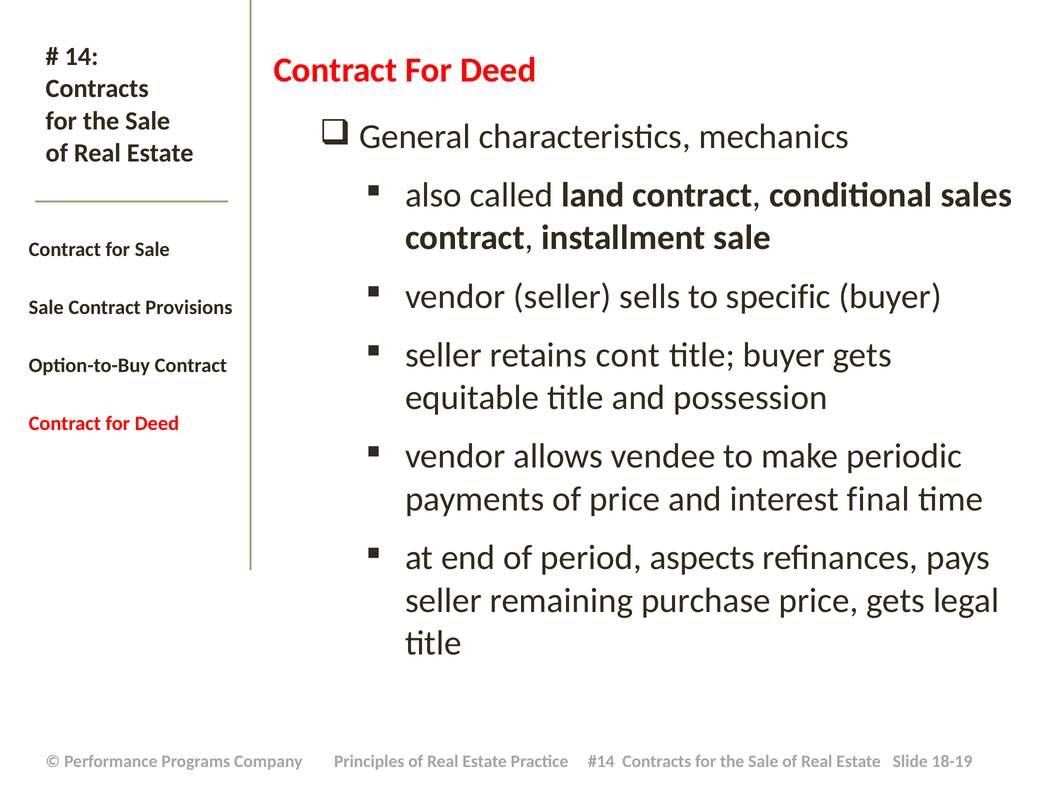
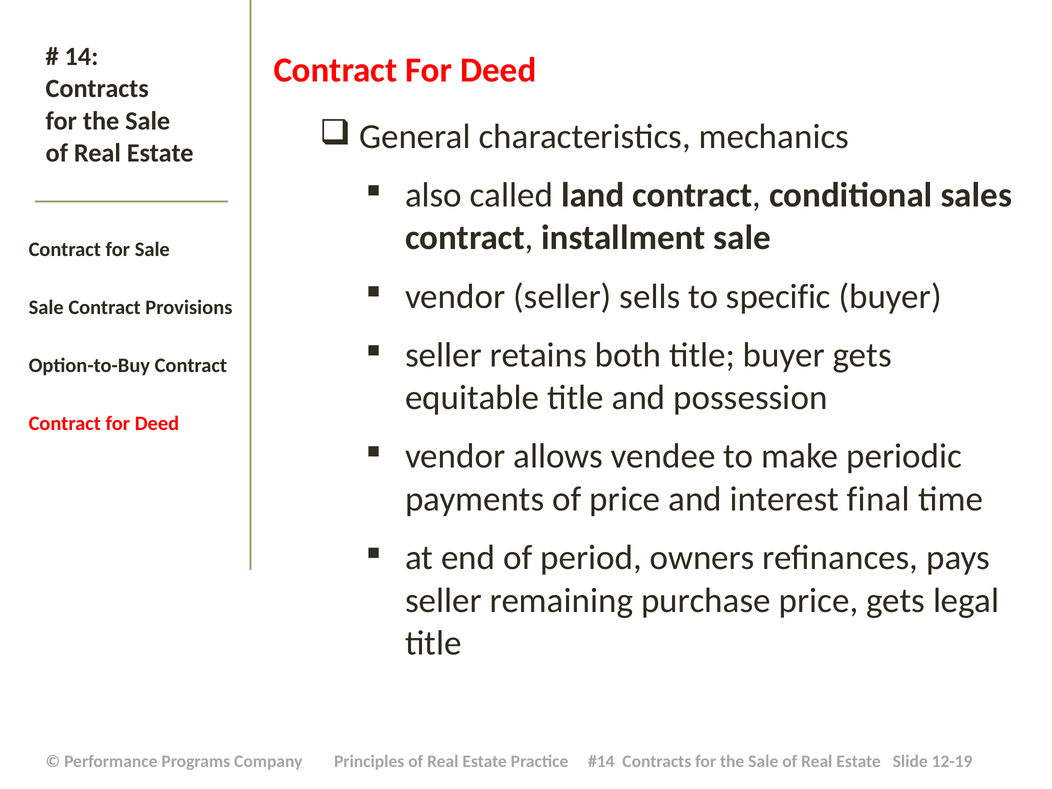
cont: cont -> both
aspects: aspects -> owners
18-19: 18-19 -> 12-19
